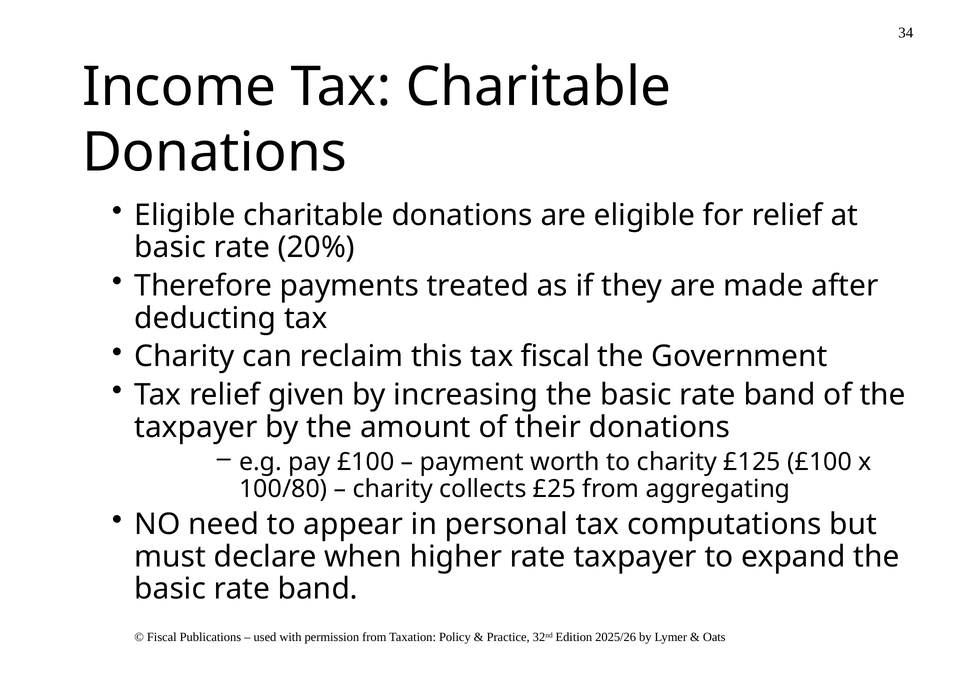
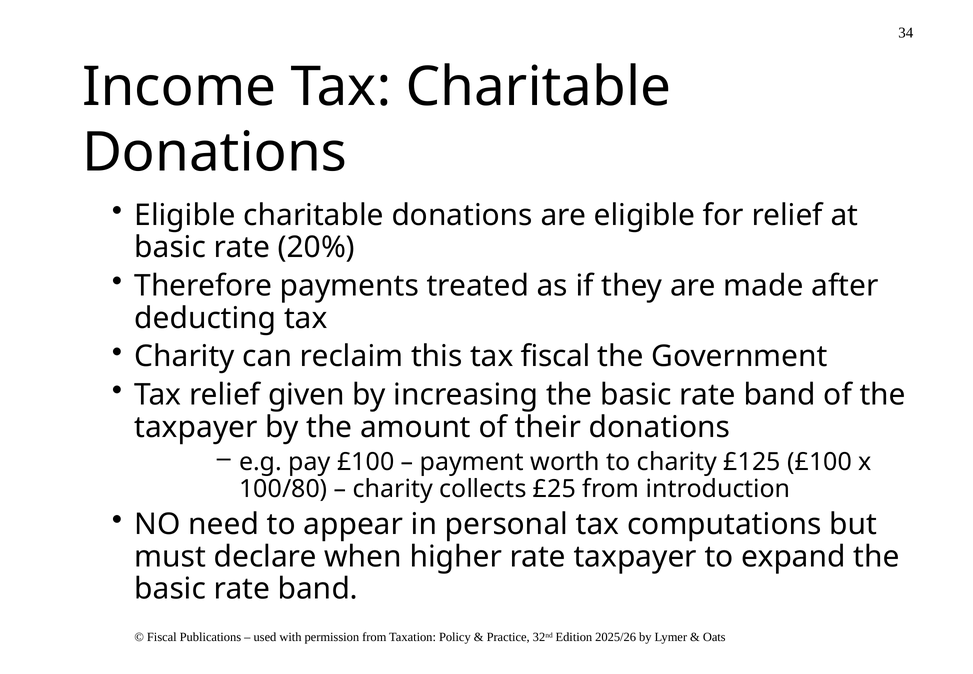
aggregating: aggregating -> introduction
